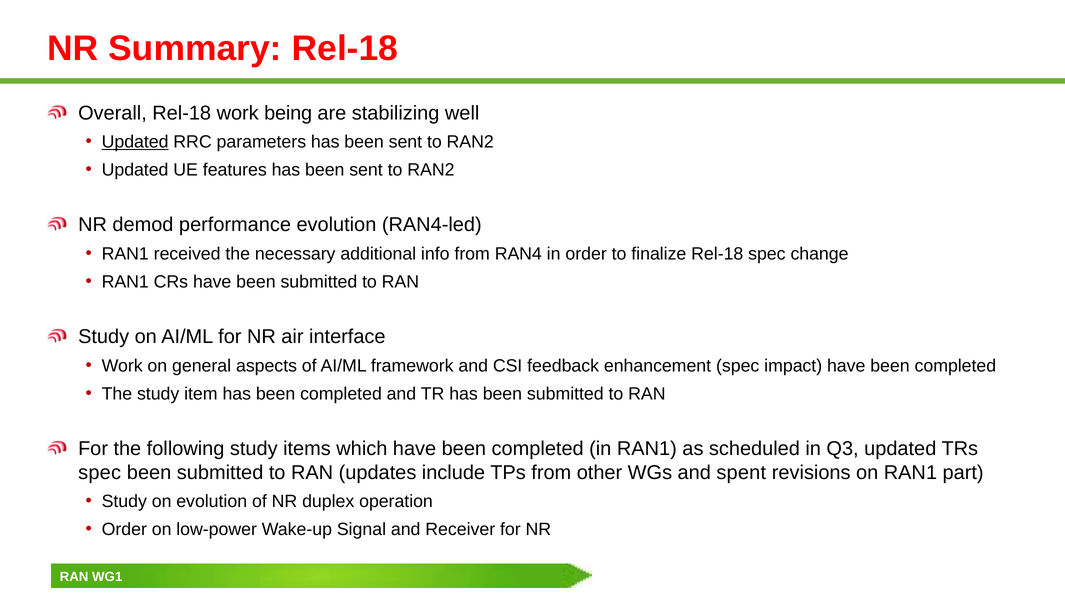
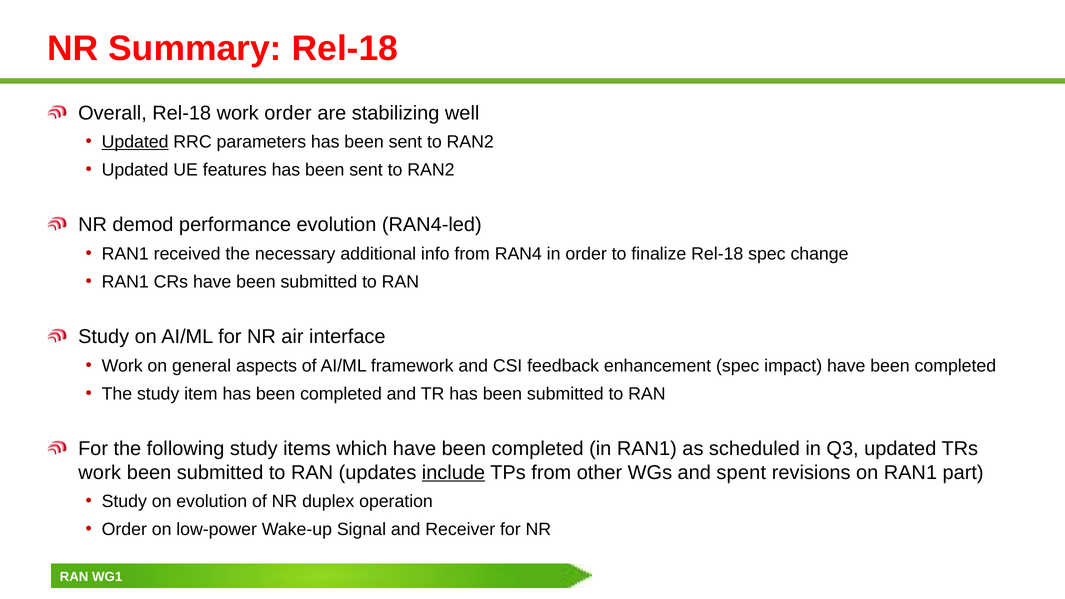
work being: being -> order
spec at (100, 472): spec -> work
include underline: none -> present
